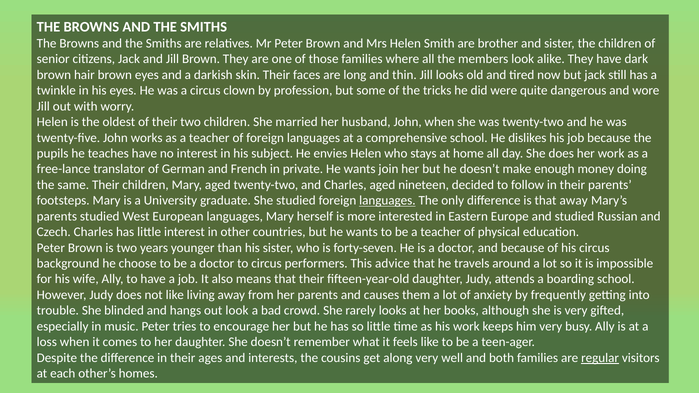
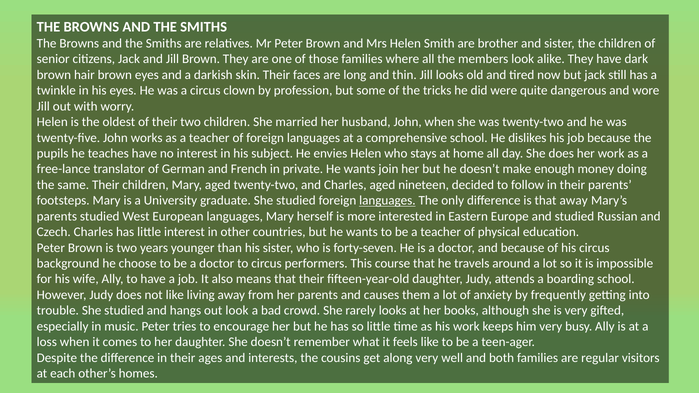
advice: advice -> course
trouble She blinded: blinded -> studied
regular underline: present -> none
